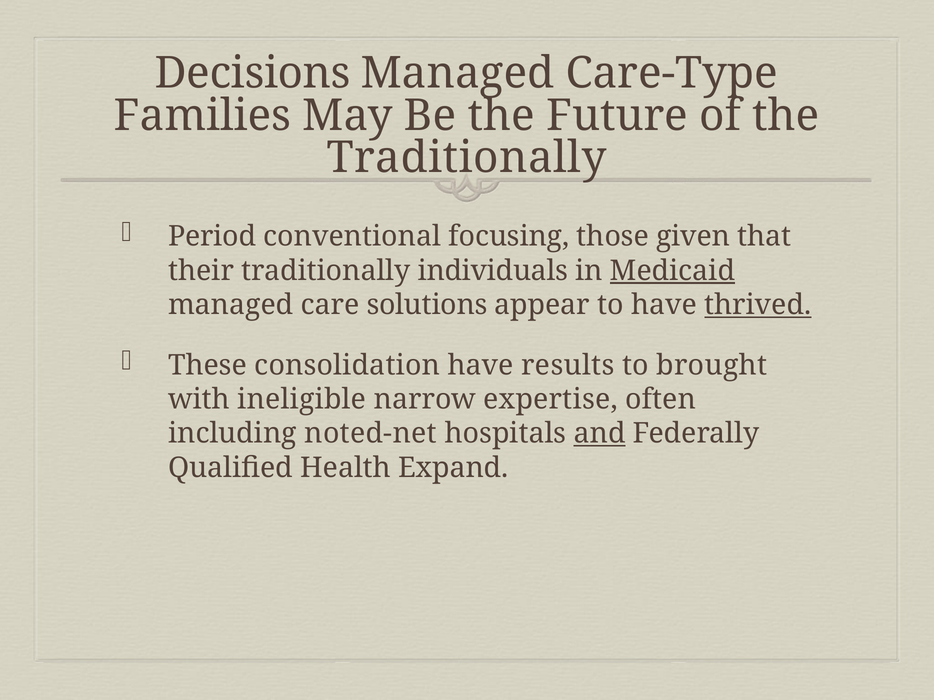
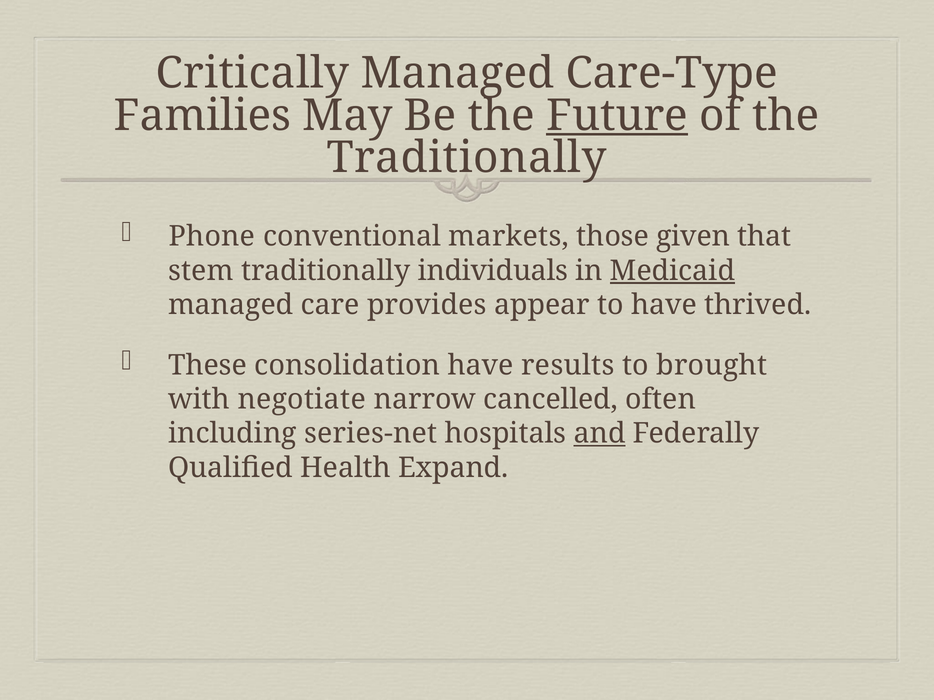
Decisions: Decisions -> Critically
Future underline: none -> present
Period: Period -> Phone
focusing: focusing -> markets
their: their -> stem
solutions: solutions -> provides
thrived underline: present -> none
ineligible: ineligible -> negotiate
expertise: expertise -> cancelled
noted-net: noted-net -> series-net
